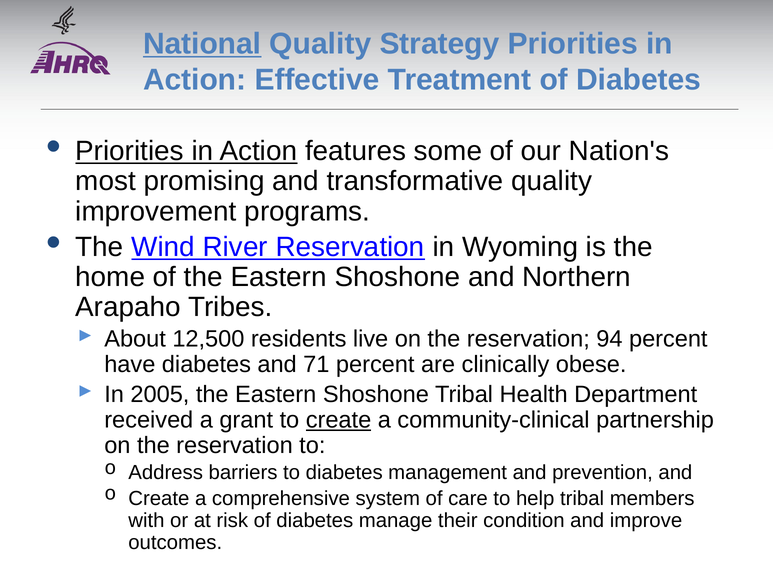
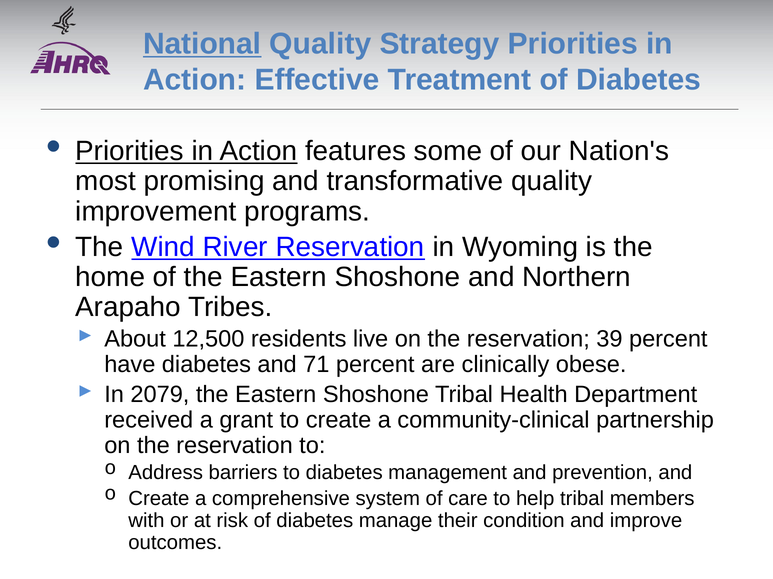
94: 94 -> 39
2005: 2005 -> 2079
create at (339, 420) underline: present -> none
